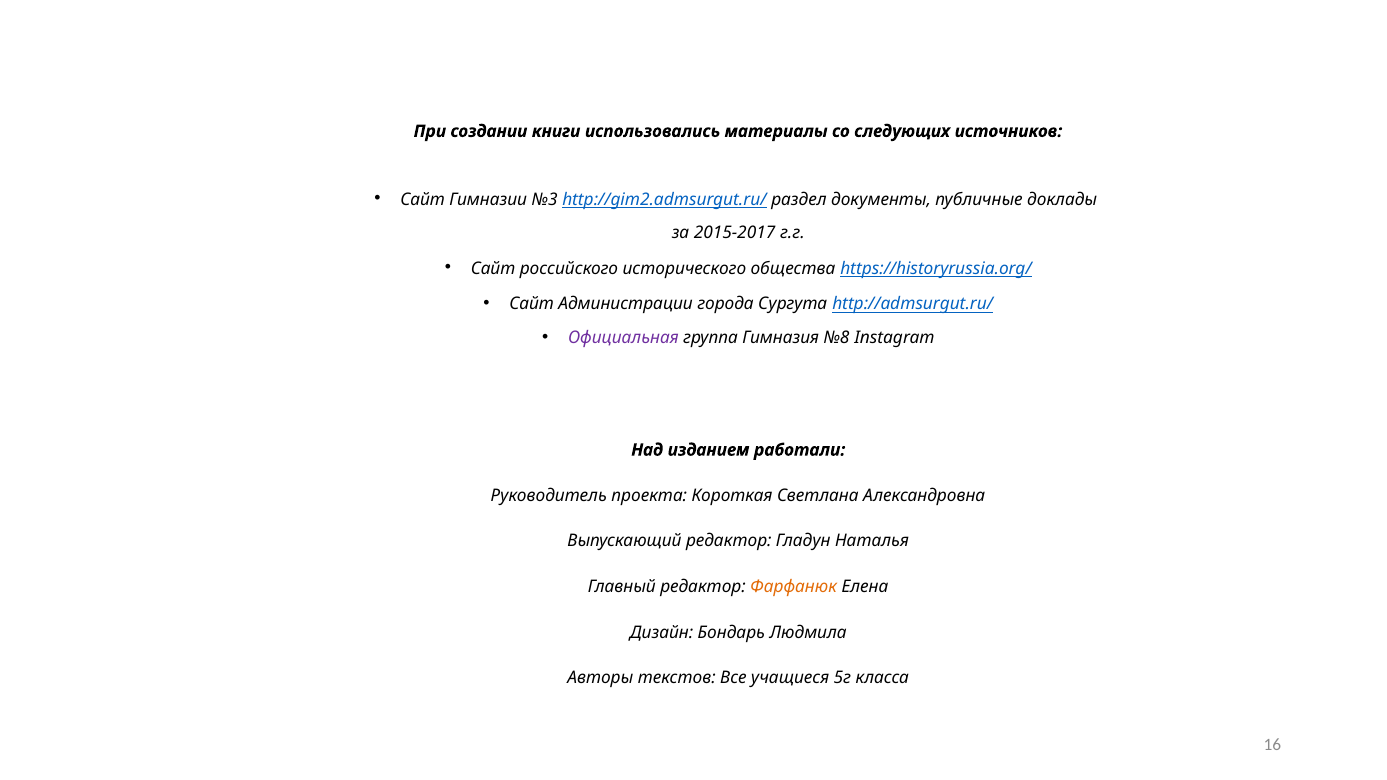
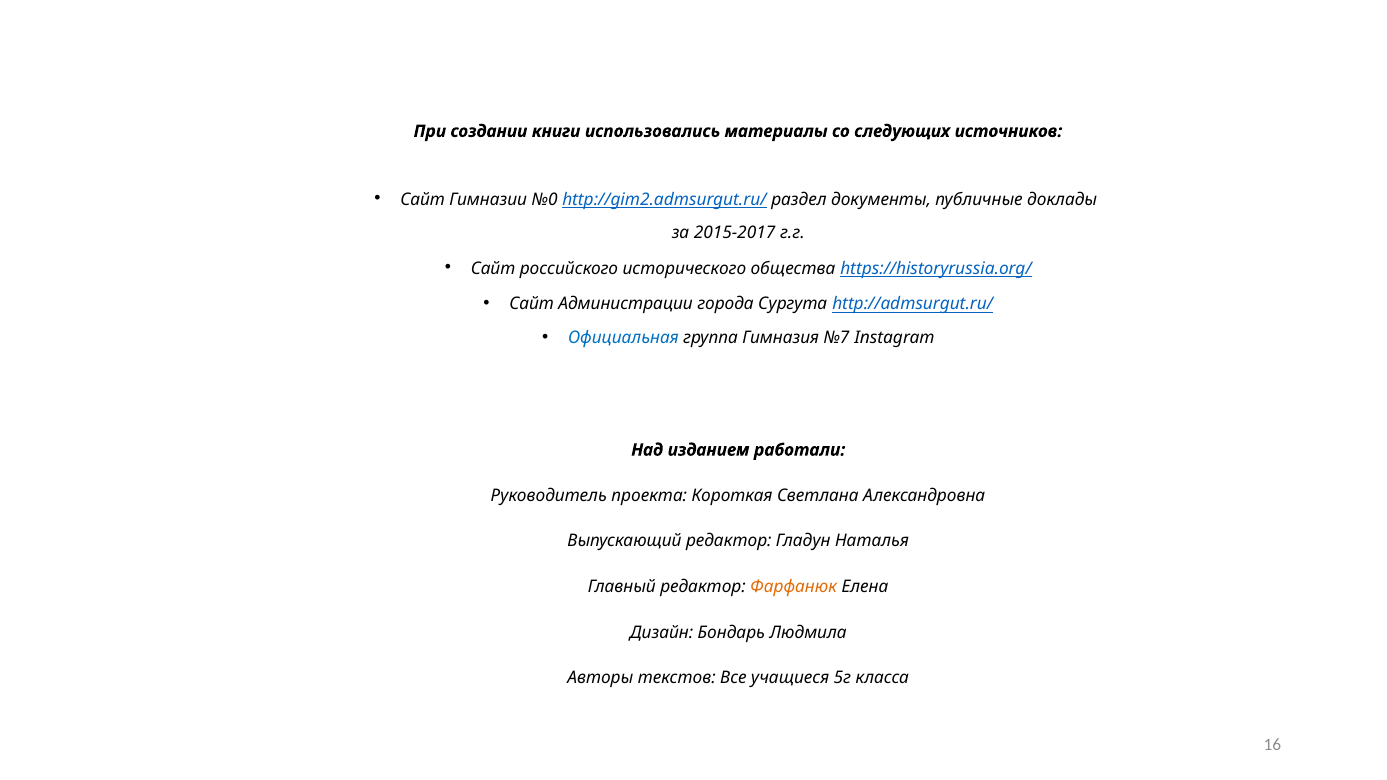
№3: №3 -> №0
Официальная colour: purple -> blue
№8: №8 -> №7
